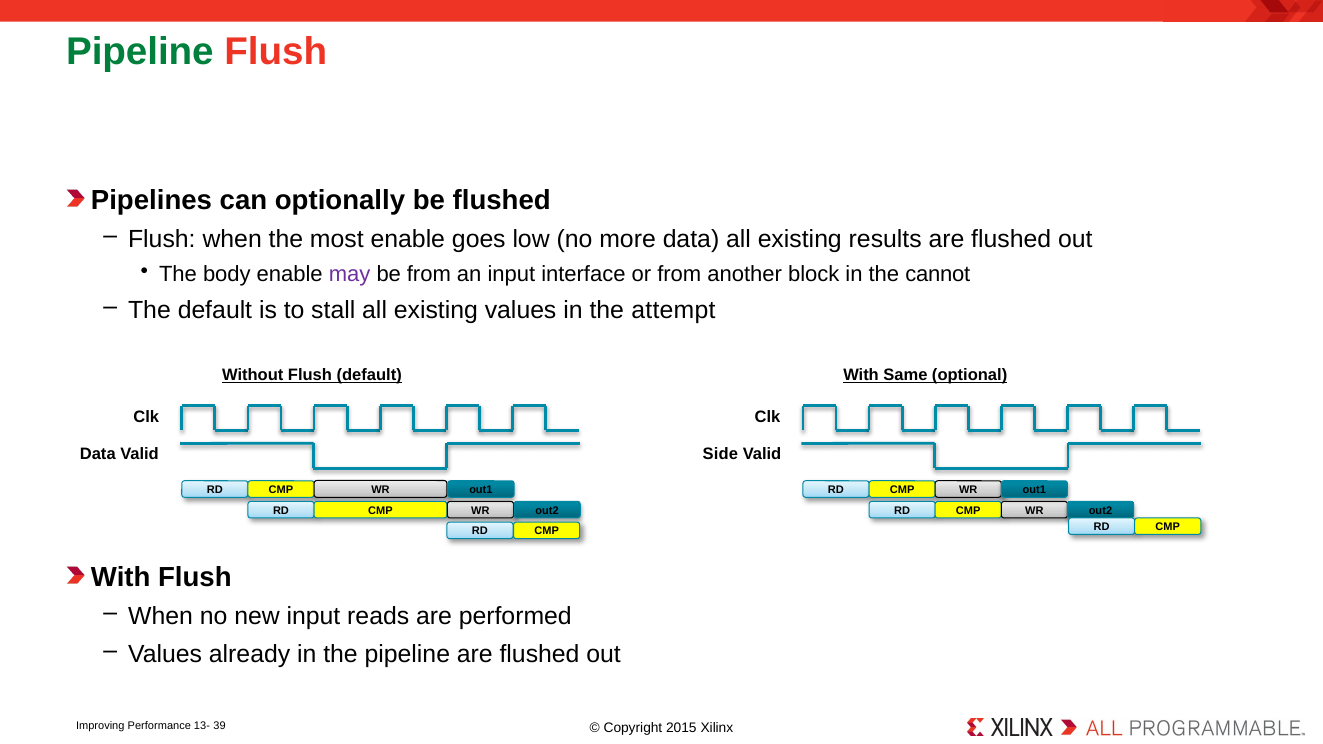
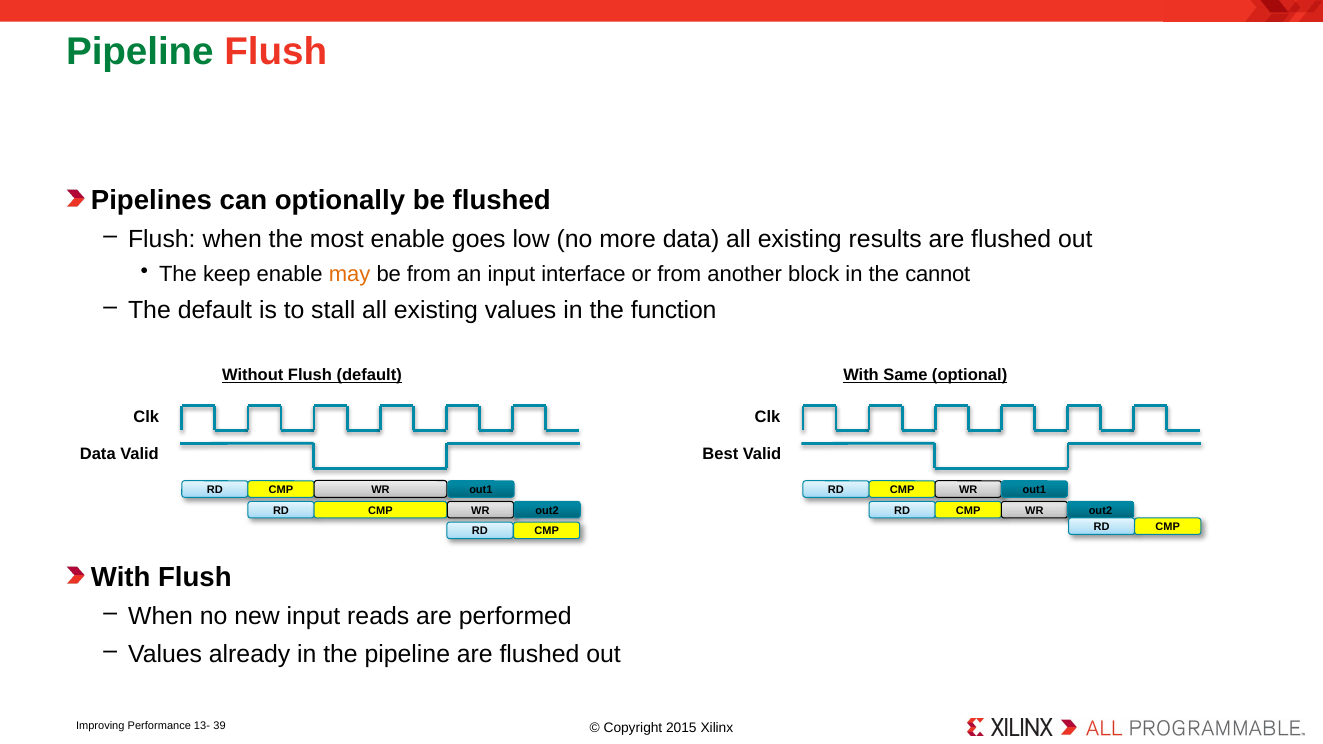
body: body -> keep
may colour: purple -> orange
attempt: attempt -> function
Side: Side -> Best
